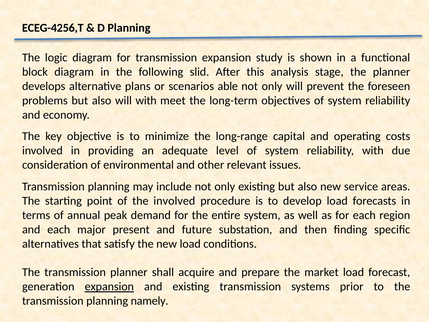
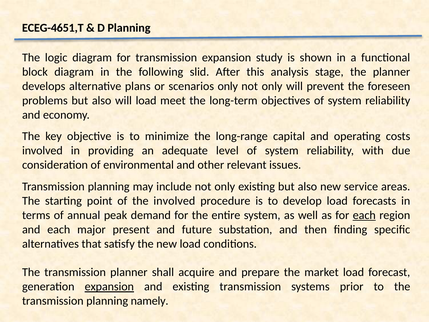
ECEG-4256,T: ECEG-4256,T -> ECEG-4651,T
scenarios able: able -> only
will with: with -> load
each at (364, 215) underline: none -> present
